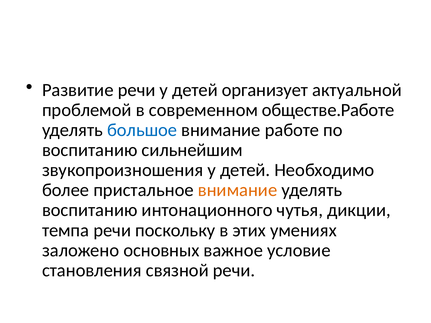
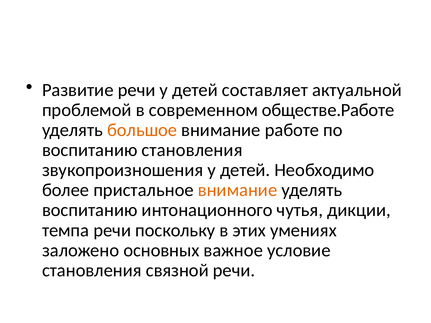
организует: организует -> составляет
большое colour: blue -> orange
воспитанию сильнейшим: сильнейшим -> становления
